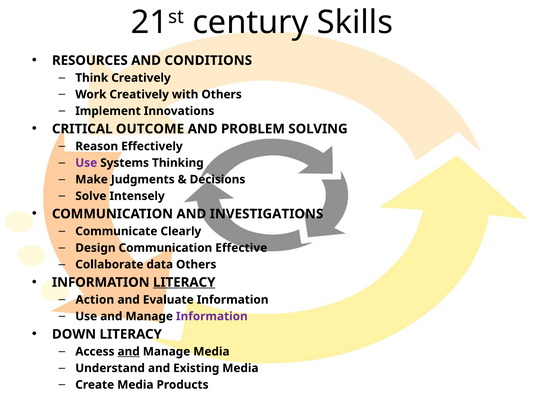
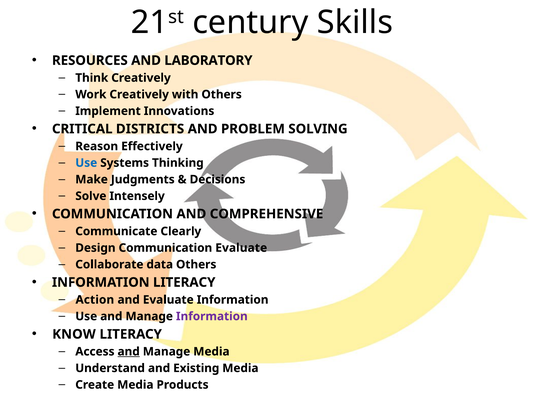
CONDITIONS: CONDITIONS -> LABORATORY
OUTCOME: OUTCOME -> DISTRICTS
Use at (86, 163) colour: purple -> blue
INVESTIGATIONS: INVESTIGATIONS -> COMPREHENSIVE
Communication Effective: Effective -> Evaluate
LITERACY at (184, 282) underline: present -> none
DOWN: DOWN -> KNOW
